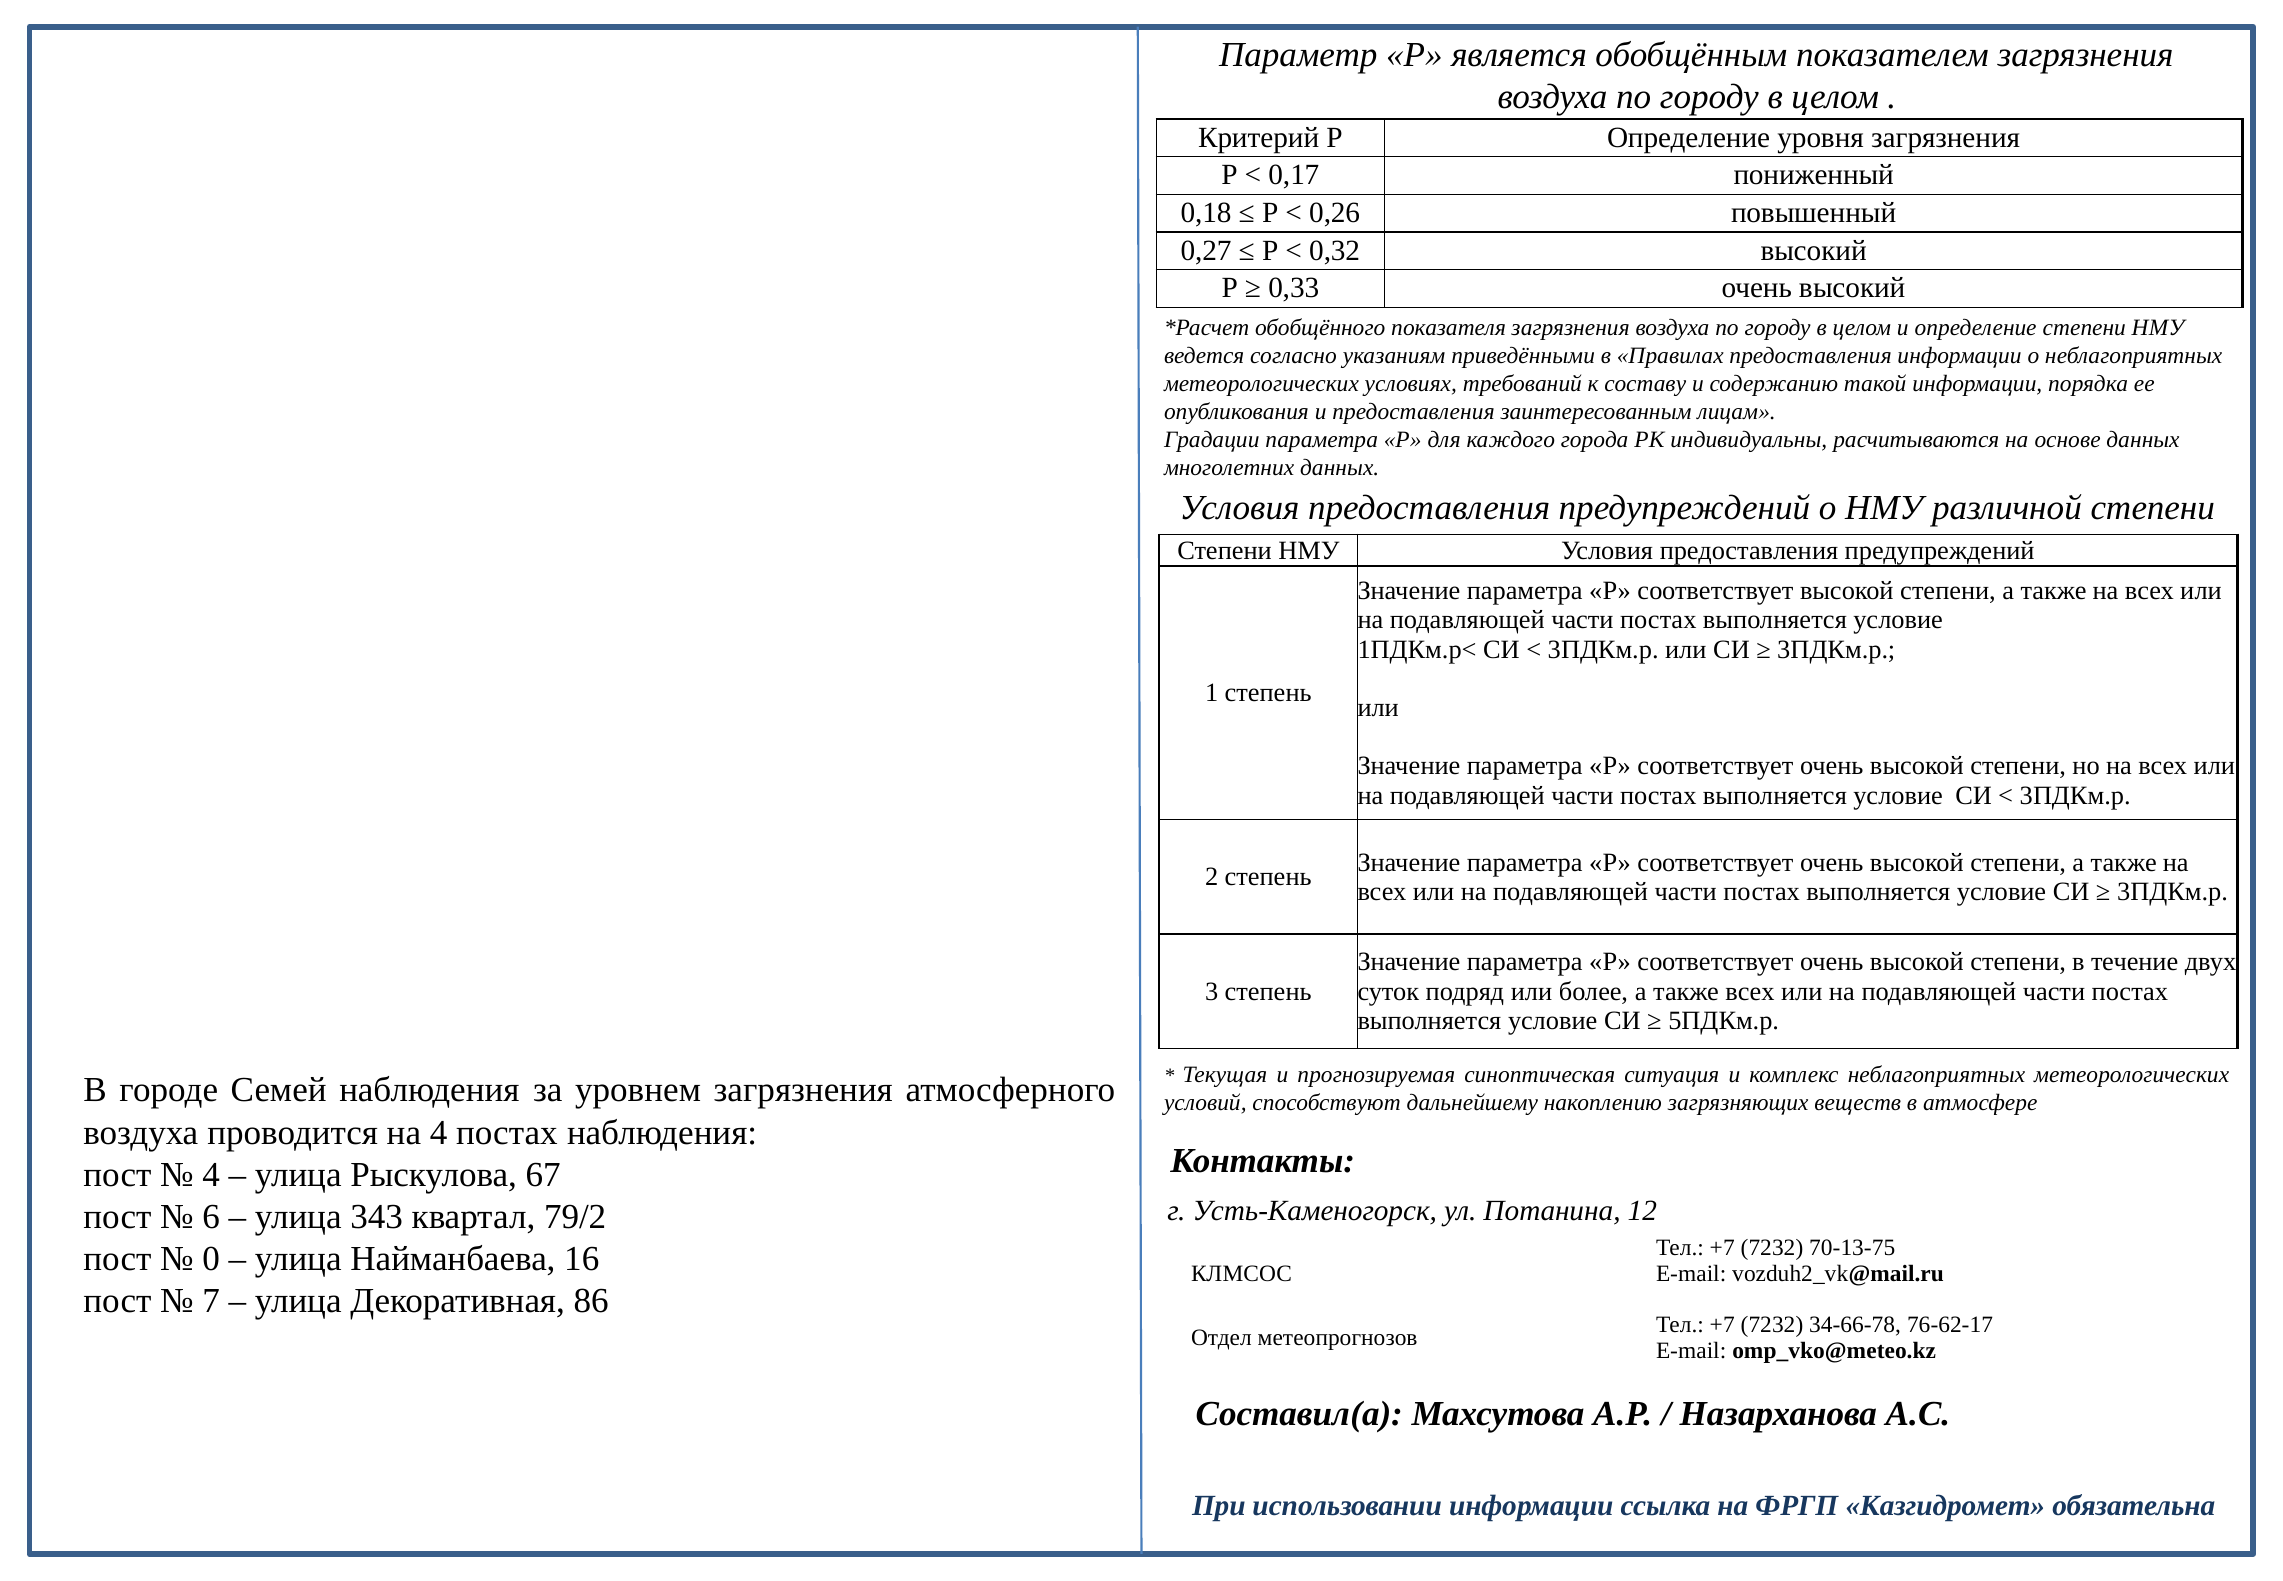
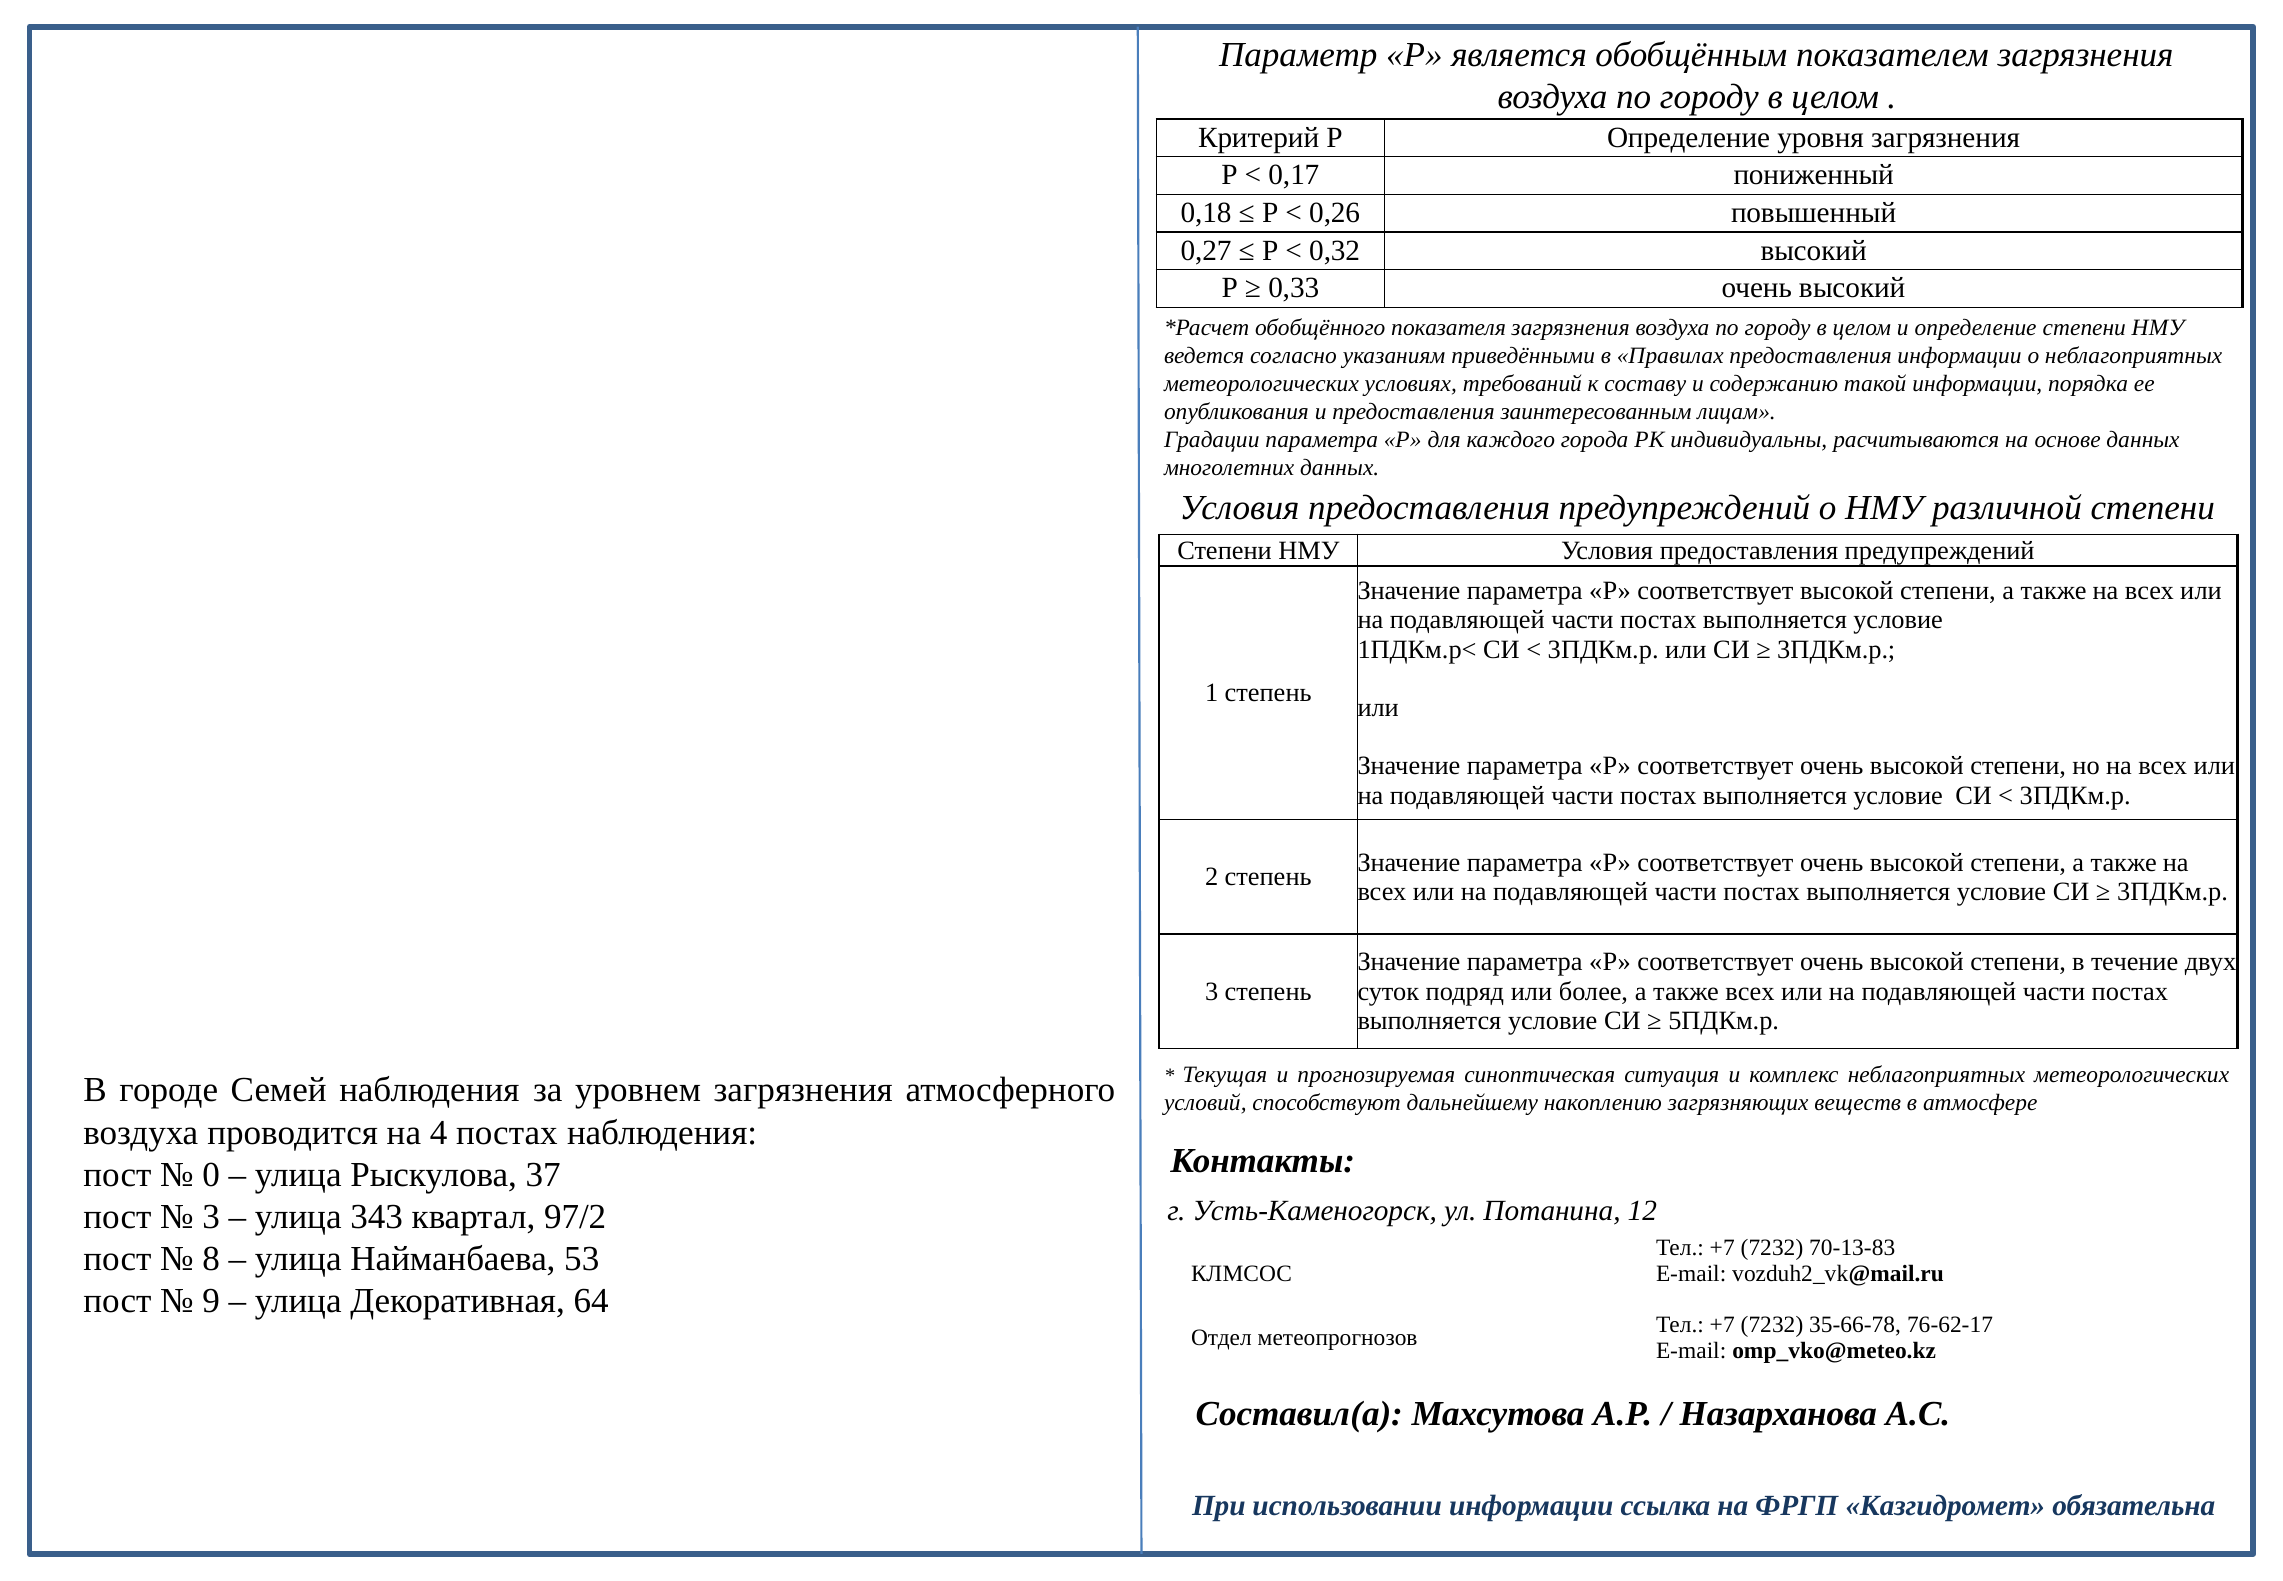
4 at (211, 1174): 4 -> 0
67: 67 -> 37
6 at (211, 1216): 6 -> 3
79/2: 79/2 -> 97/2
70-13-75: 70-13-75 -> 70-13-83
0: 0 -> 8
16: 16 -> 53
7: 7 -> 9
86: 86 -> 64
34-66-78: 34-66-78 -> 35-66-78
